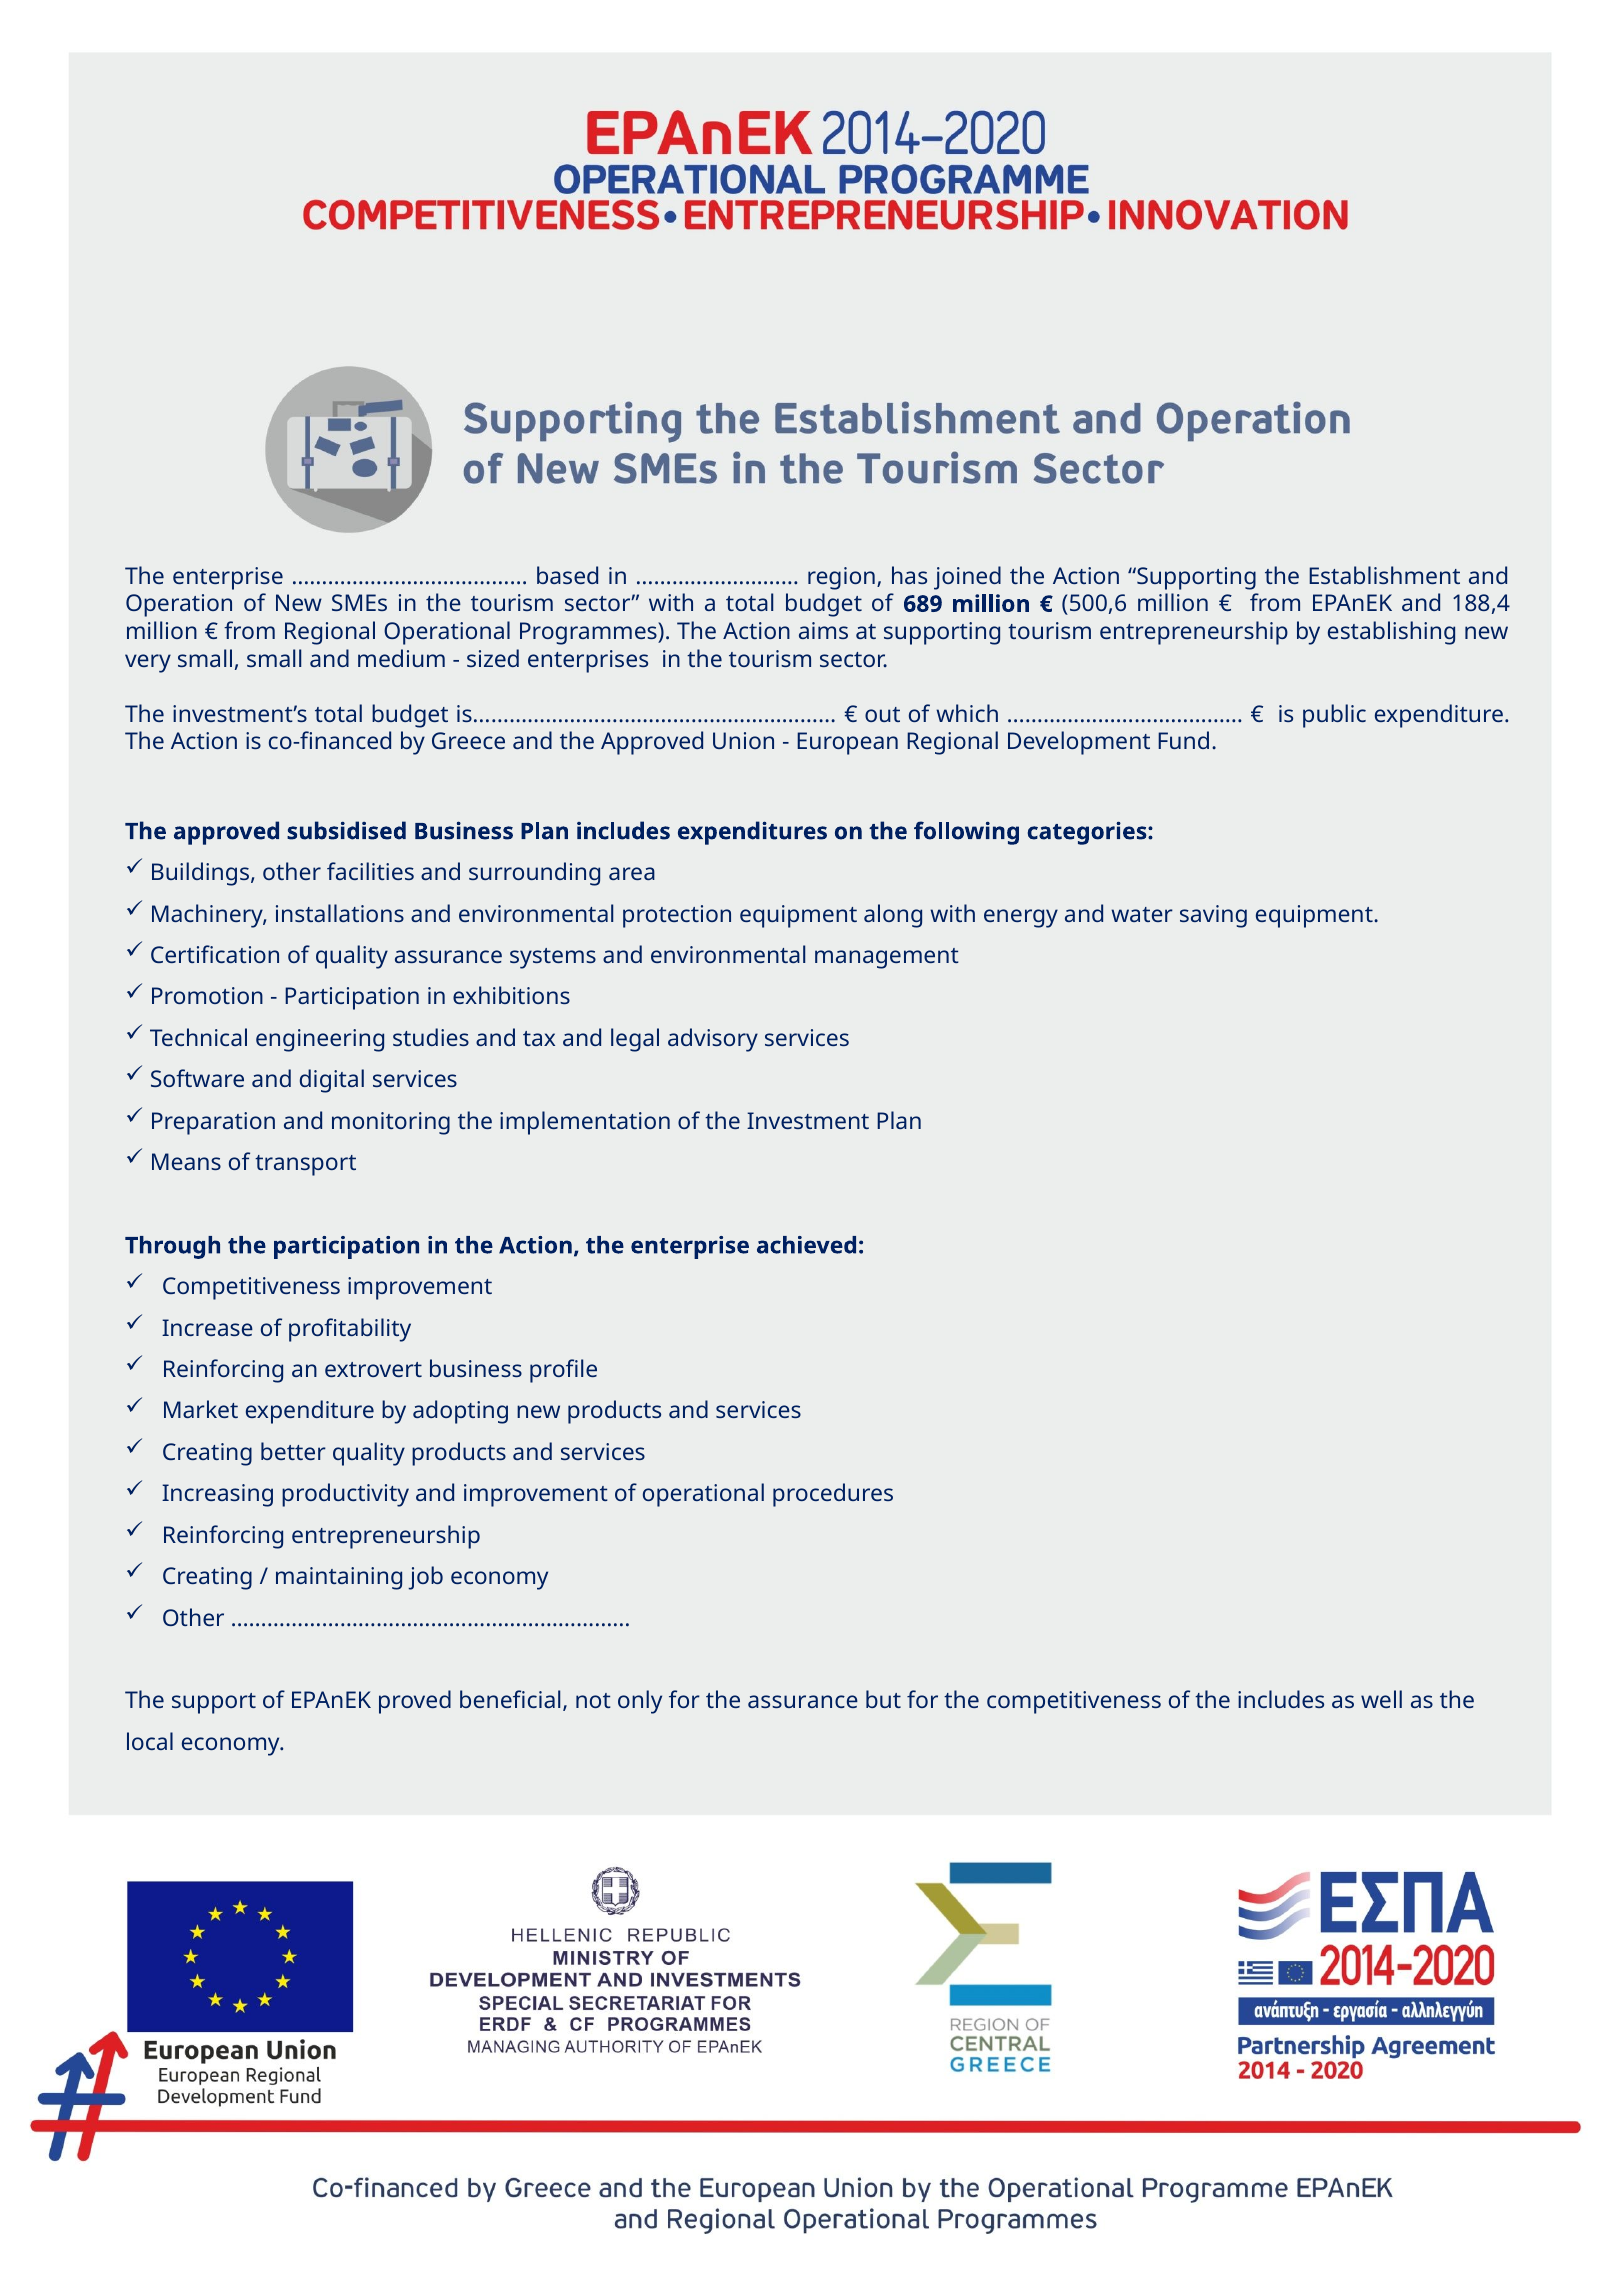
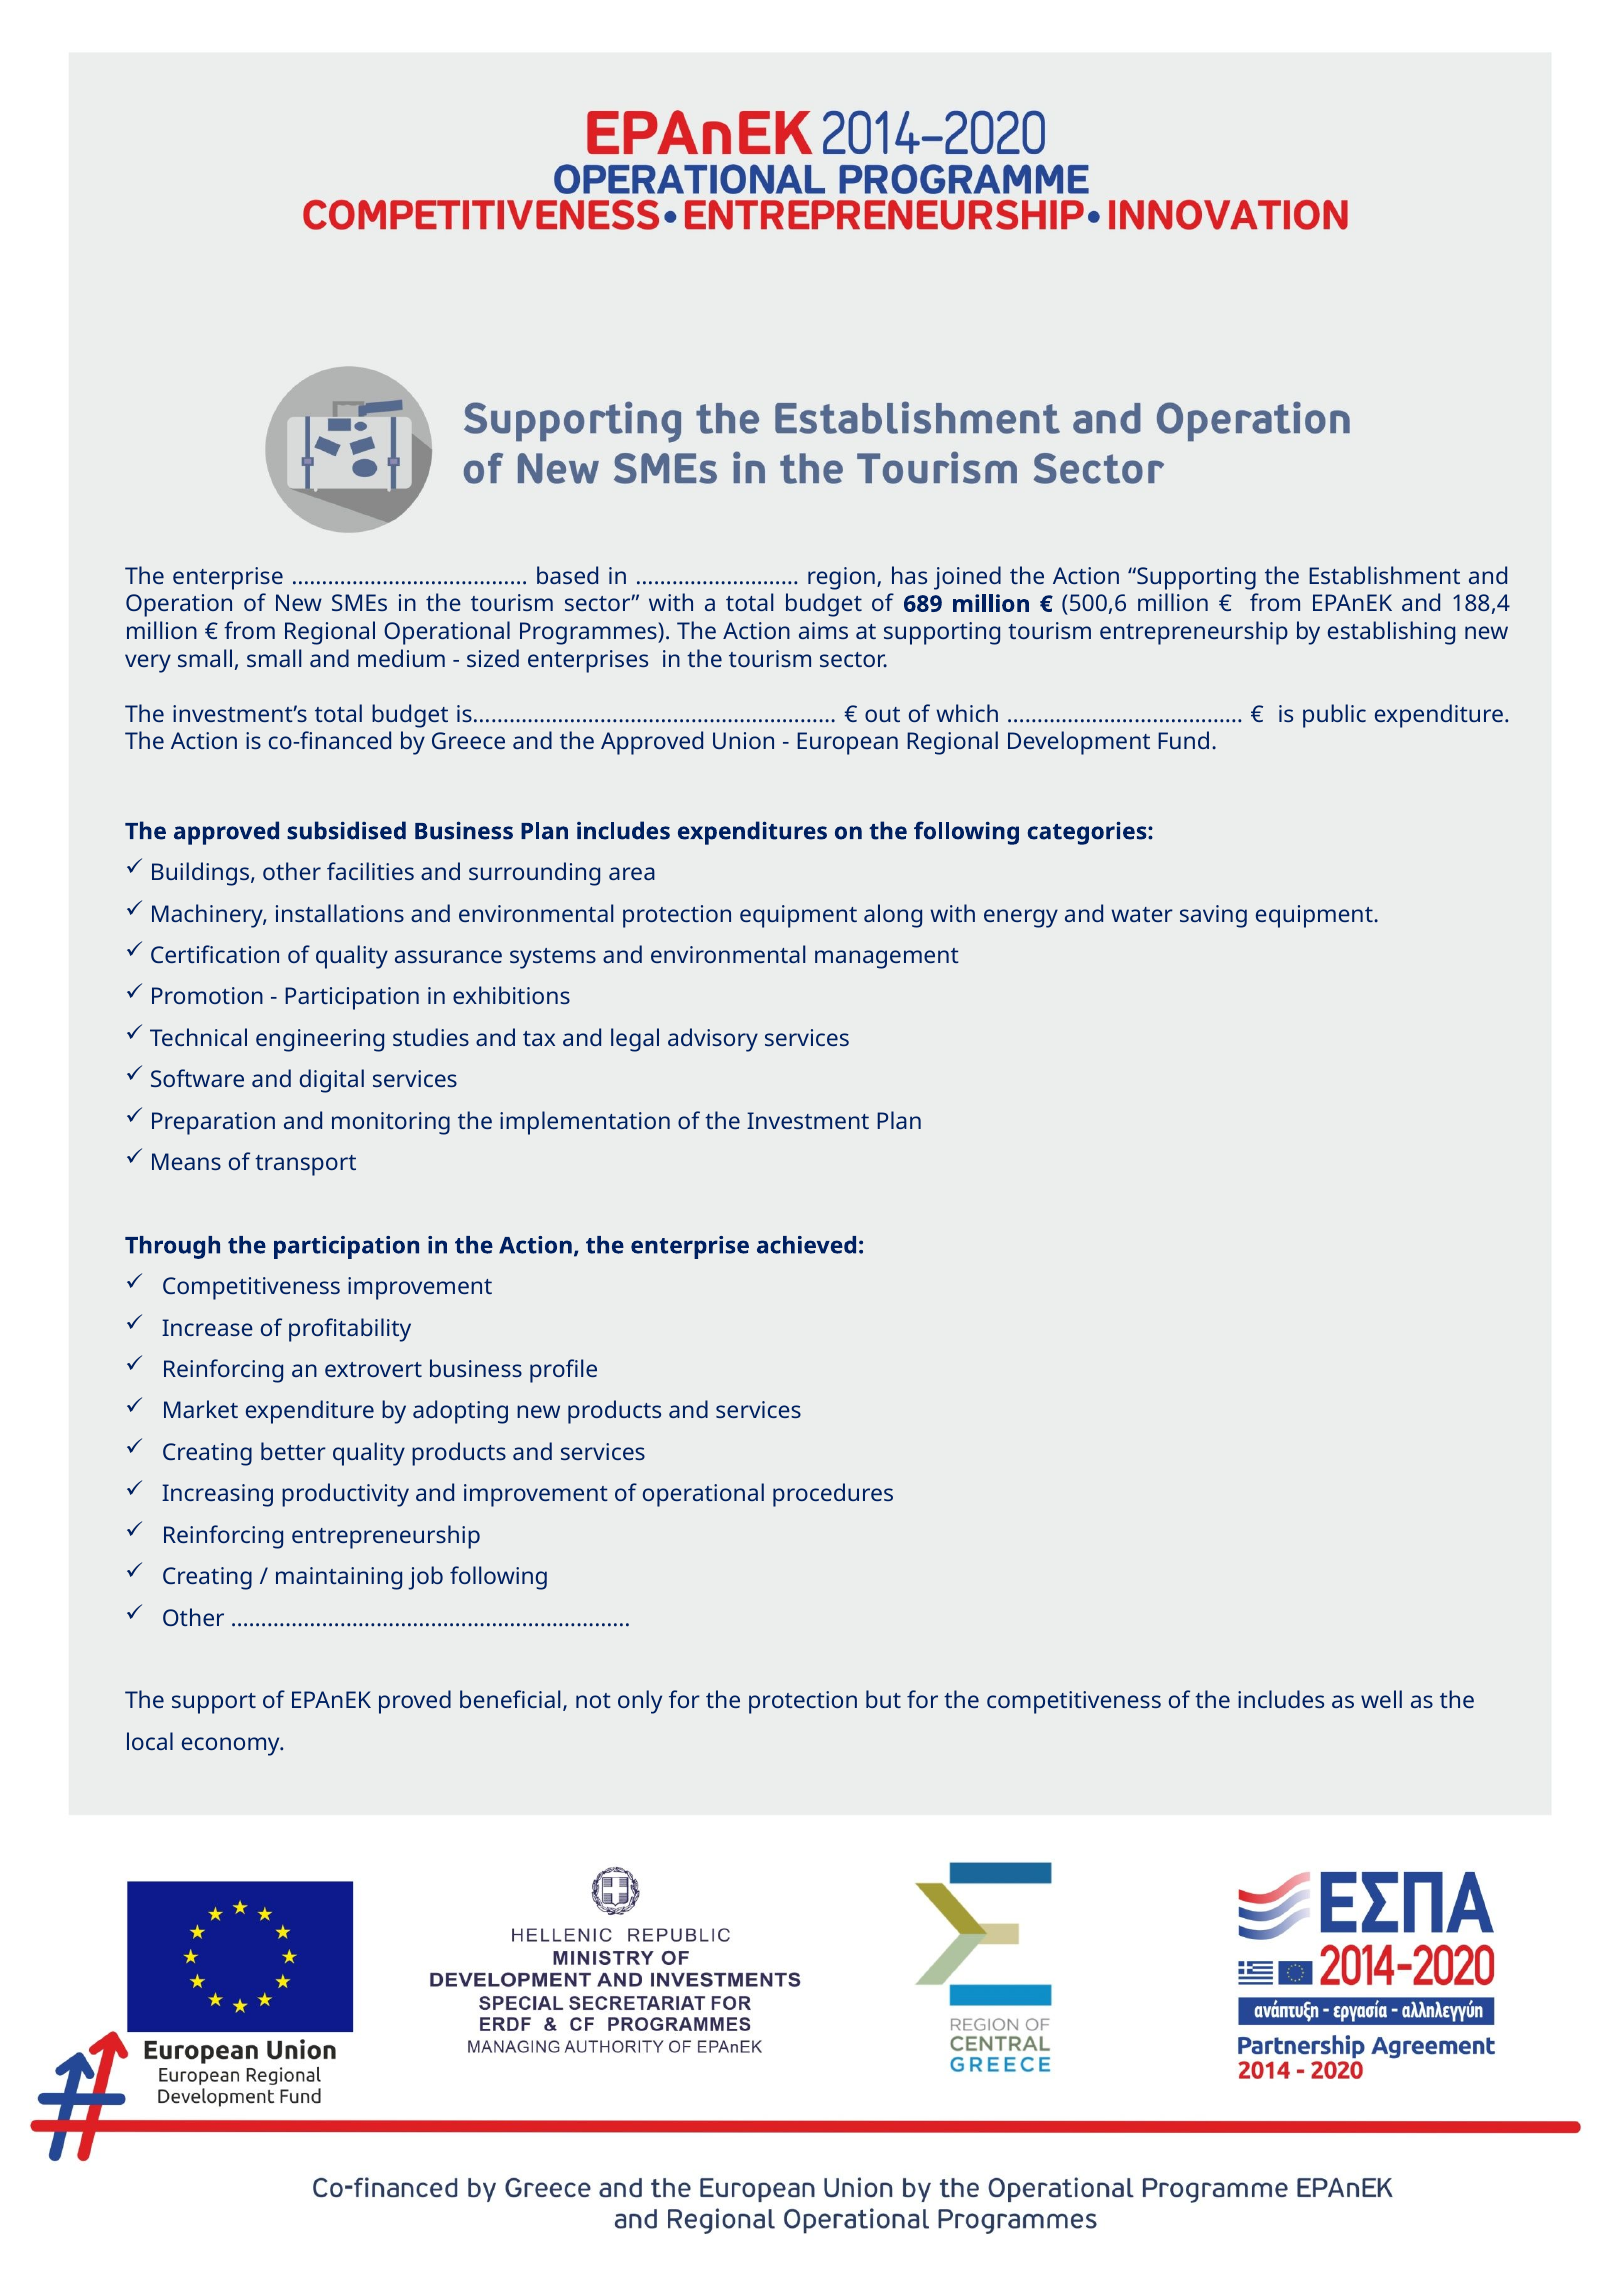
job economy: economy -> following
the assurance: assurance -> protection
